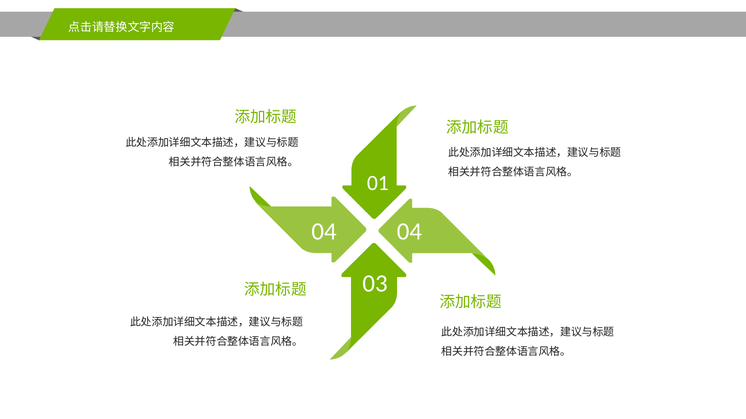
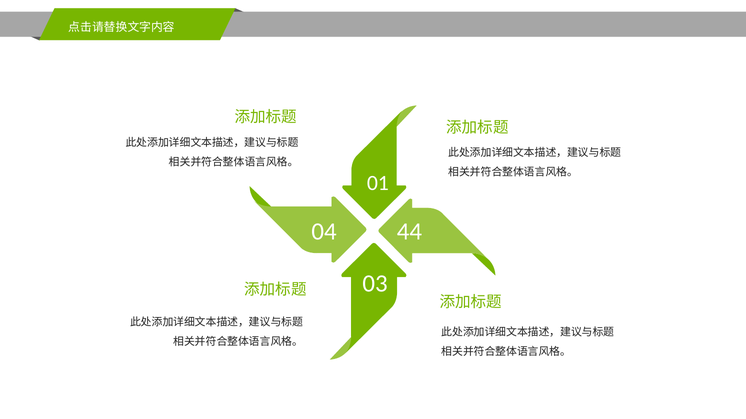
04 04: 04 -> 44
